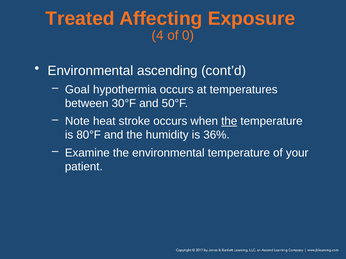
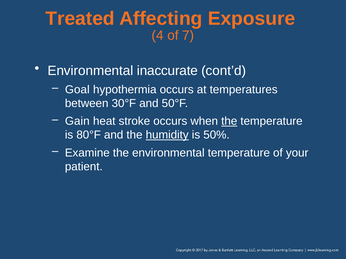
0: 0 -> 7
ascending: ascending -> inaccurate
Note: Note -> Gain
humidity underline: none -> present
36%: 36% -> 50%
